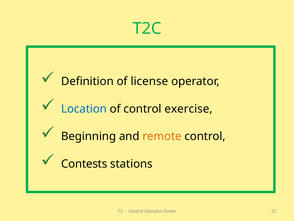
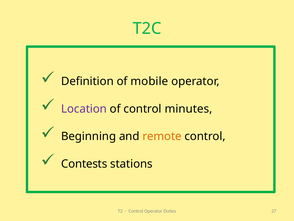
license: license -> mobile
Location colour: blue -> purple
exercise: exercise -> minutes
